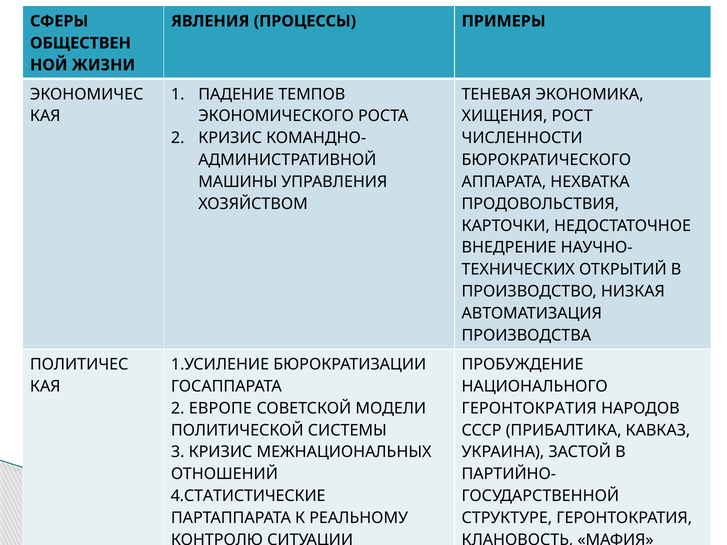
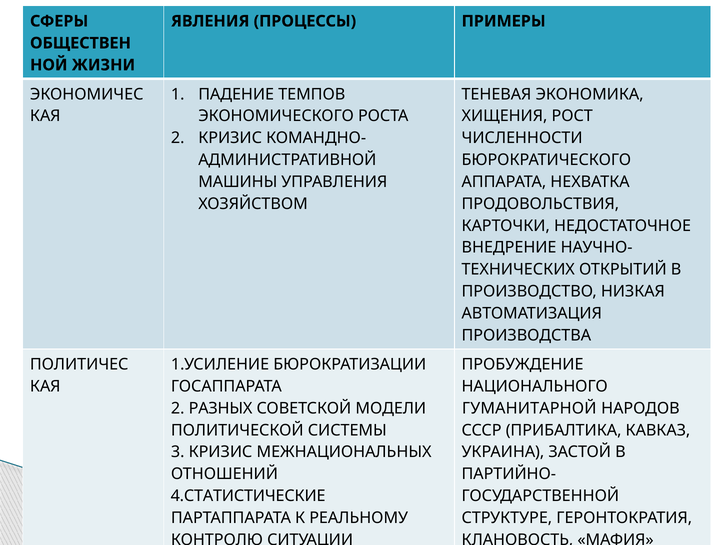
ЕВРОПЕ: ЕВРОПЕ -> РАЗНЫХ
ГЕРОНТОКРАТИЯ at (529, 408): ГЕРОНТОКРАТИЯ -> ГУМАНИТАРНОЙ
